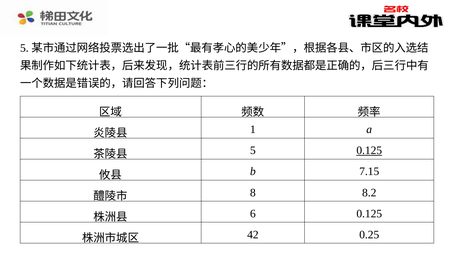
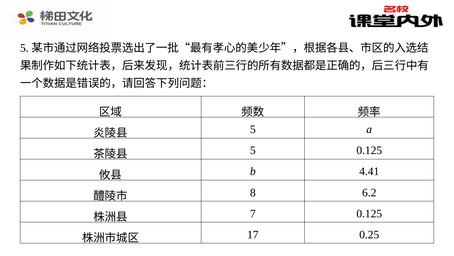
1 at (253, 129): 1 -> 5
0.125 at (369, 150) underline: present -> none
7.15: 7.15 -> 4.41
8.2: 8.2 -> 6.2
6: 6 -> 7
42: 42 -> 17
